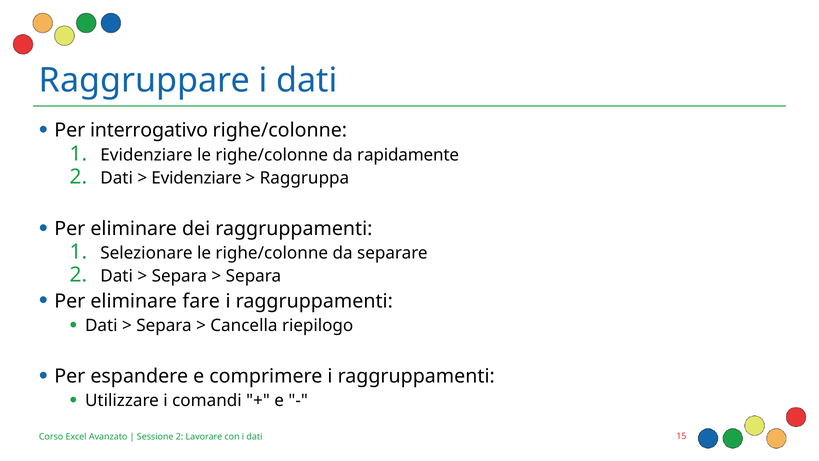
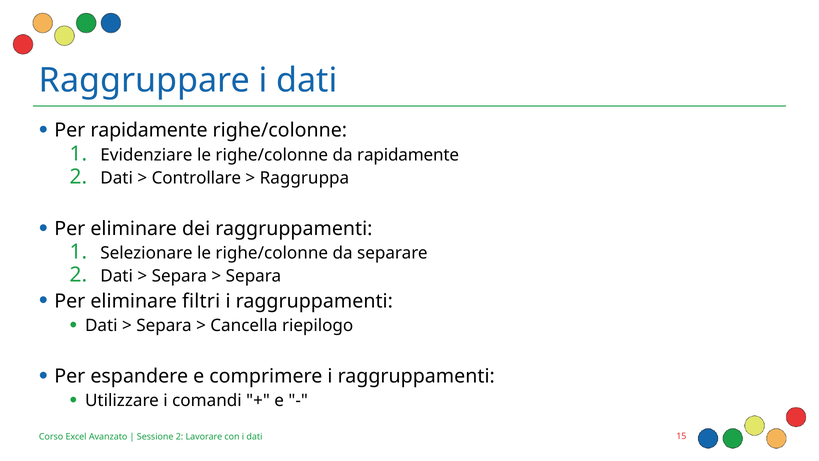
Per interrogativo: interrogativo -> rapidamente
Evidenziare at (196, 178): Evidenziare -> Controllare
fare: fare -> filtri
